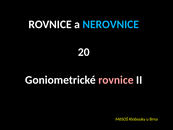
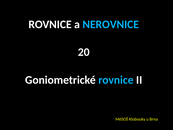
rovnice at (116, 80) colour: pink -> light blue
